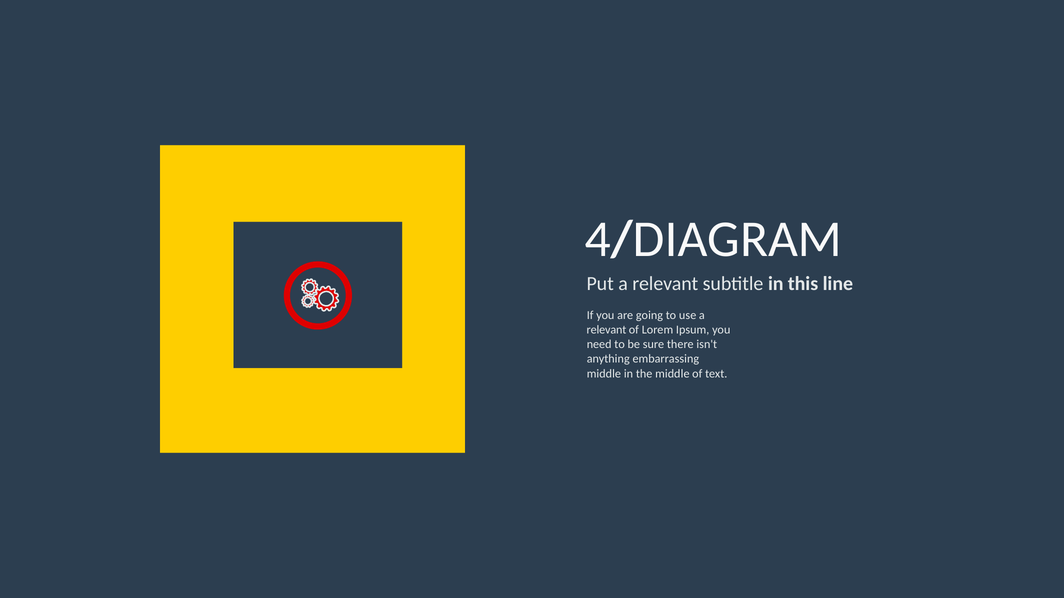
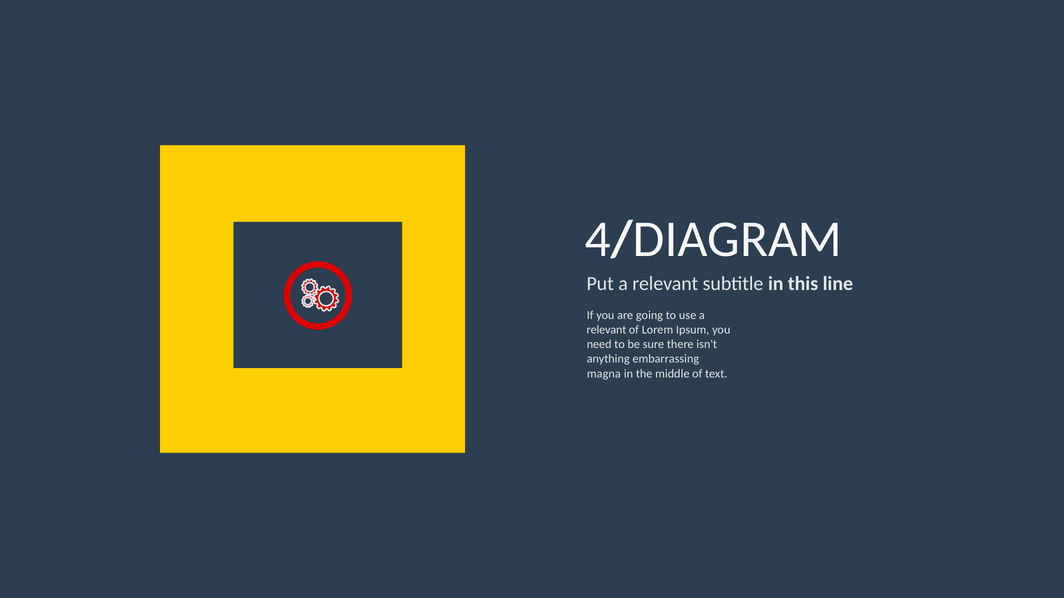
middle at (604, 374): middle -> magna
